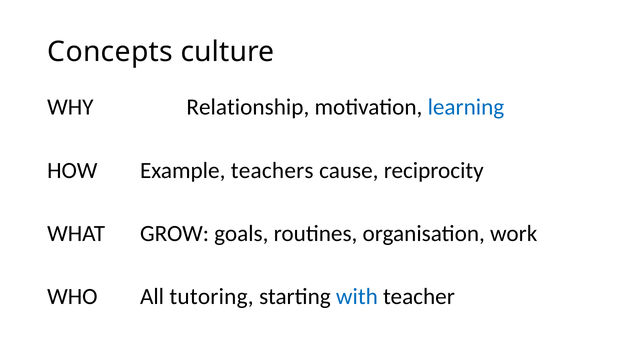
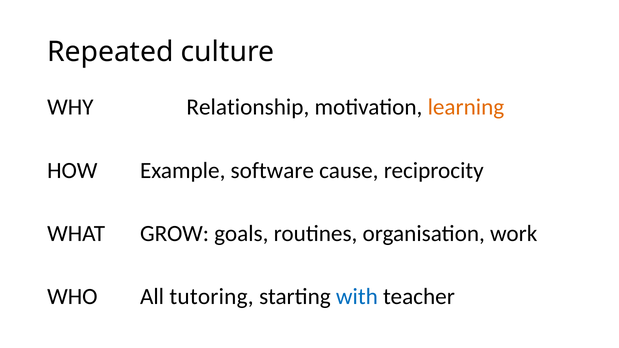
Concepts: Concepts -> Repeated
learning colour: blue -> orange
teachers: teachers -> software
